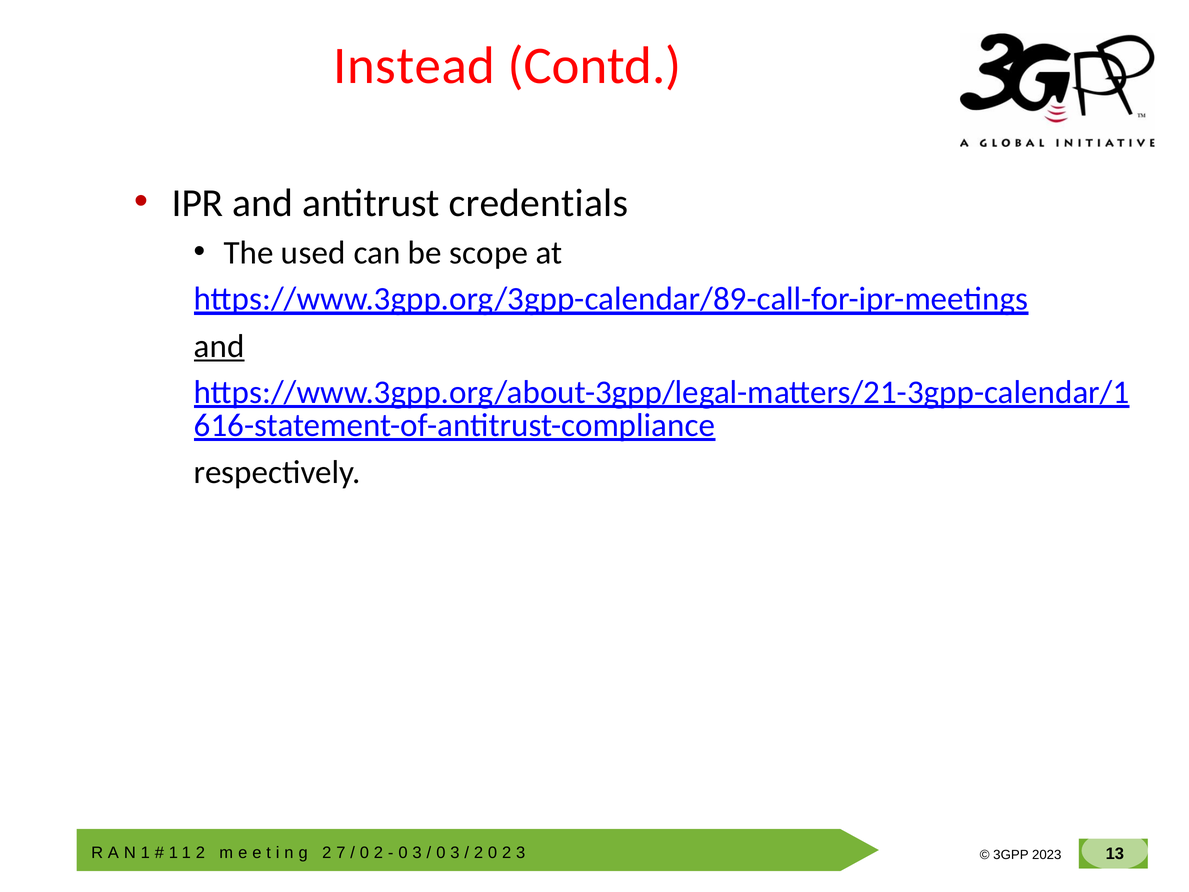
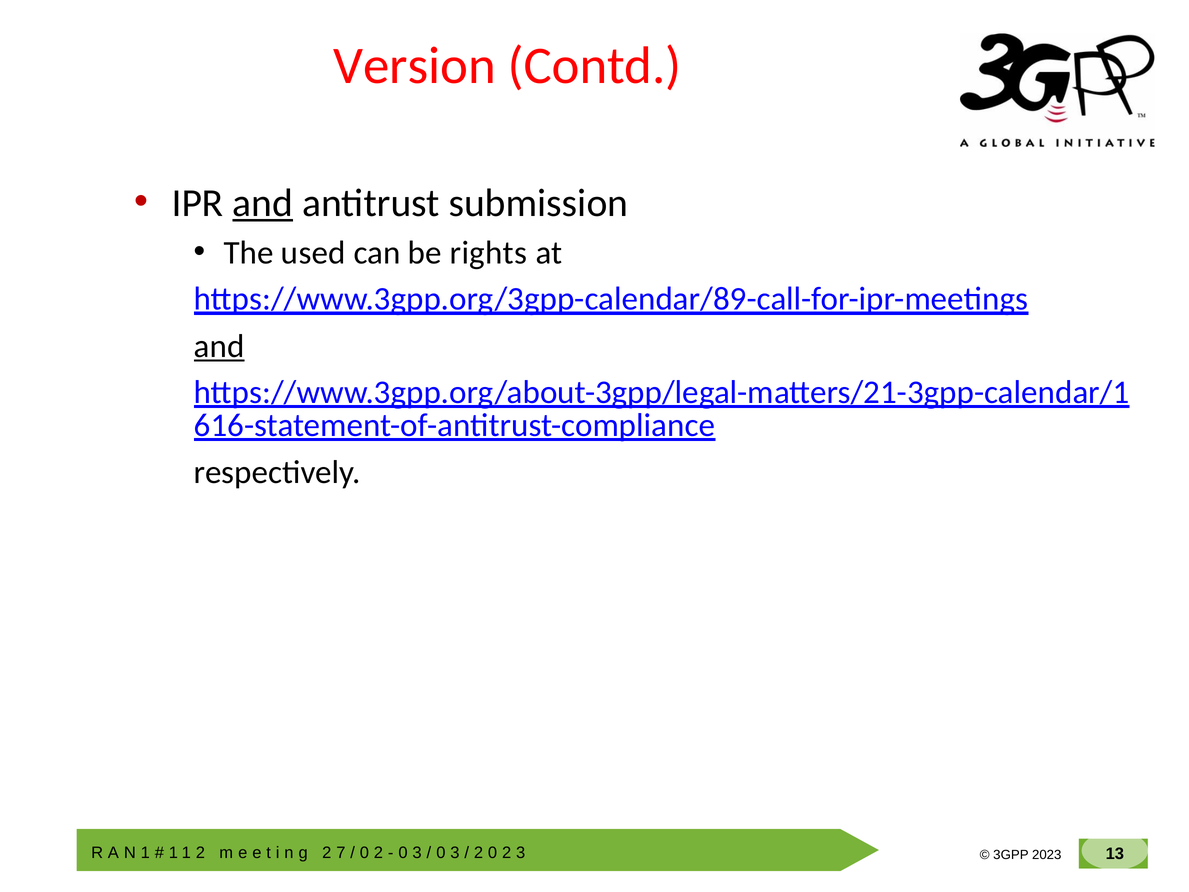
Instead: Instead -> Version
and at (263, 203) underline: none -> present
credentials: credentials -> submission
scope: scope -> rights
